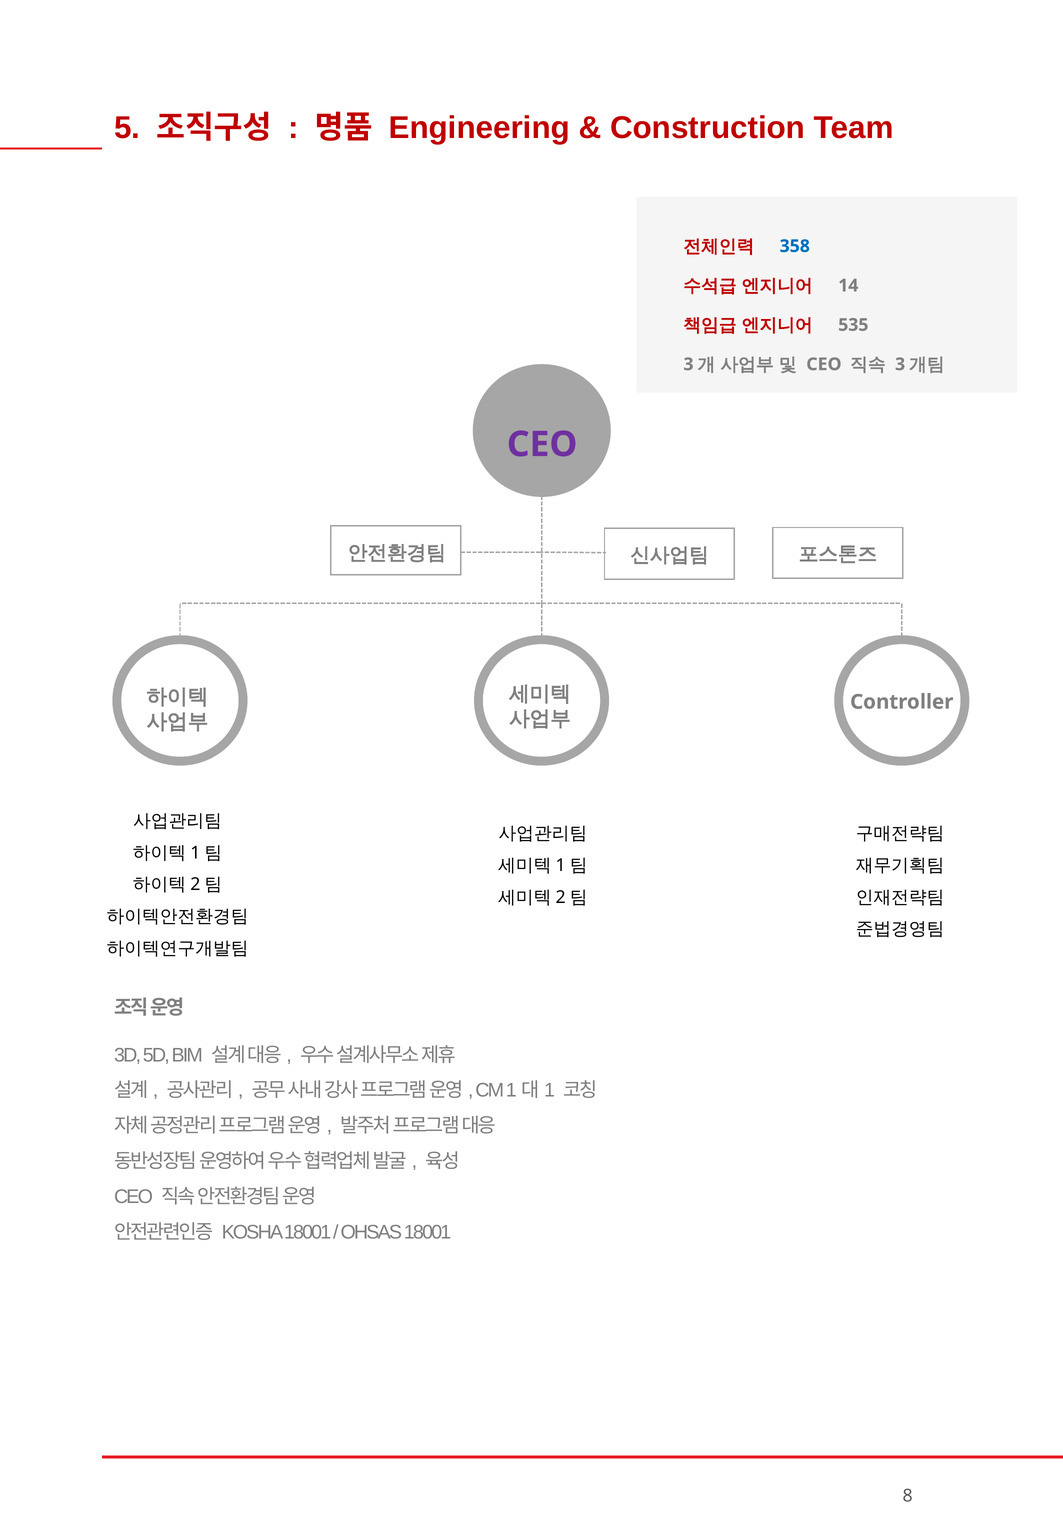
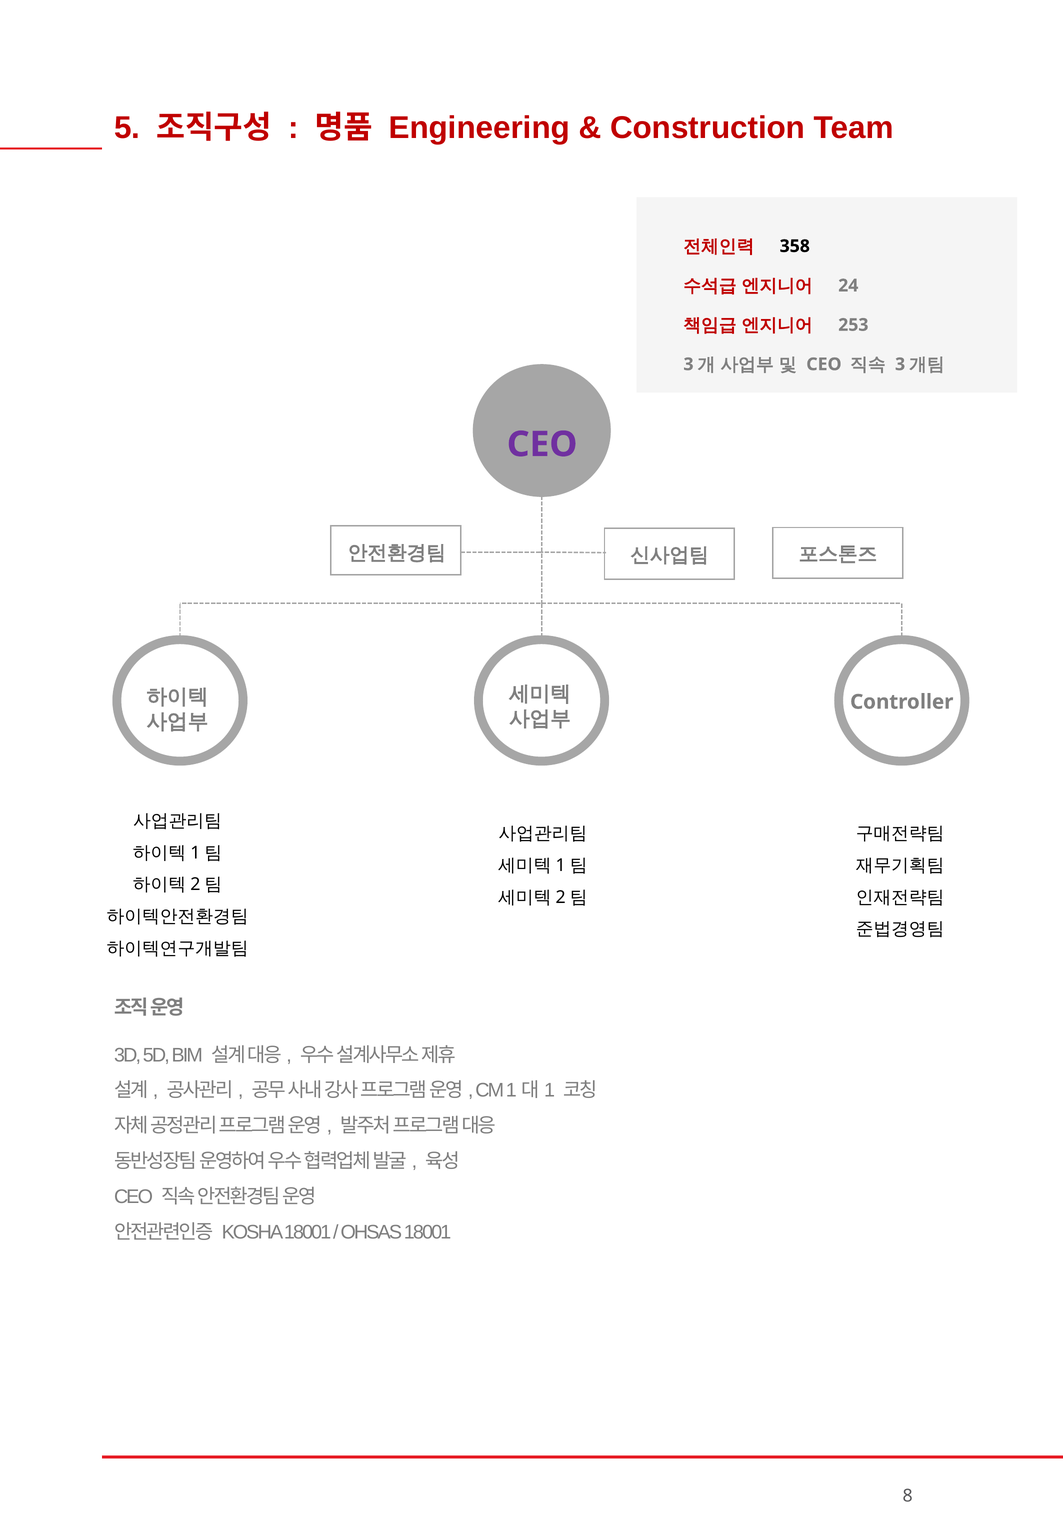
358 colour: blue -> black
14: 14 -> 24
535: 535 -> 253
